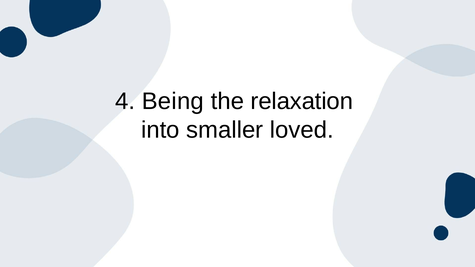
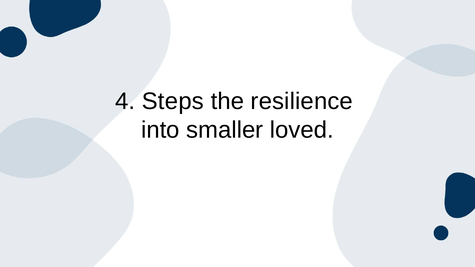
Being: Being -> Steps
relaxation: relaxation -> resilience
